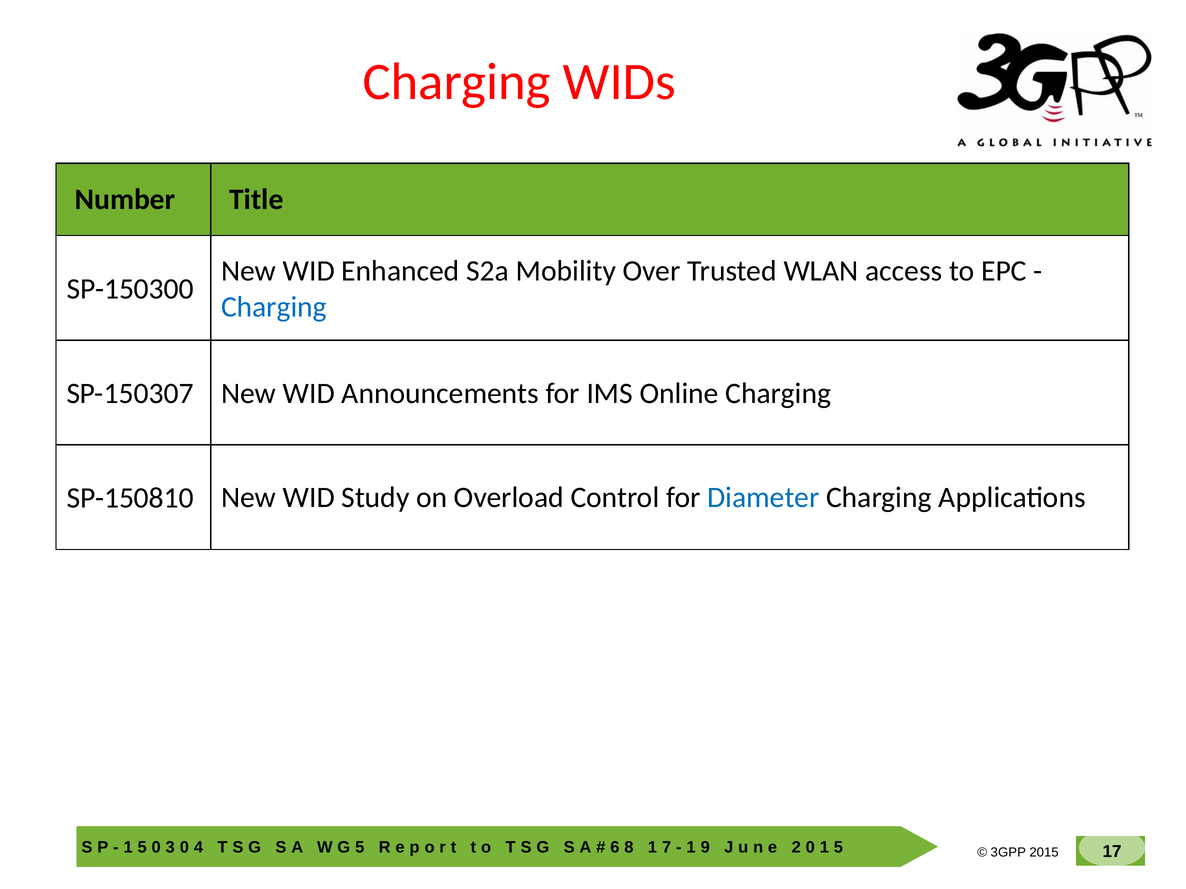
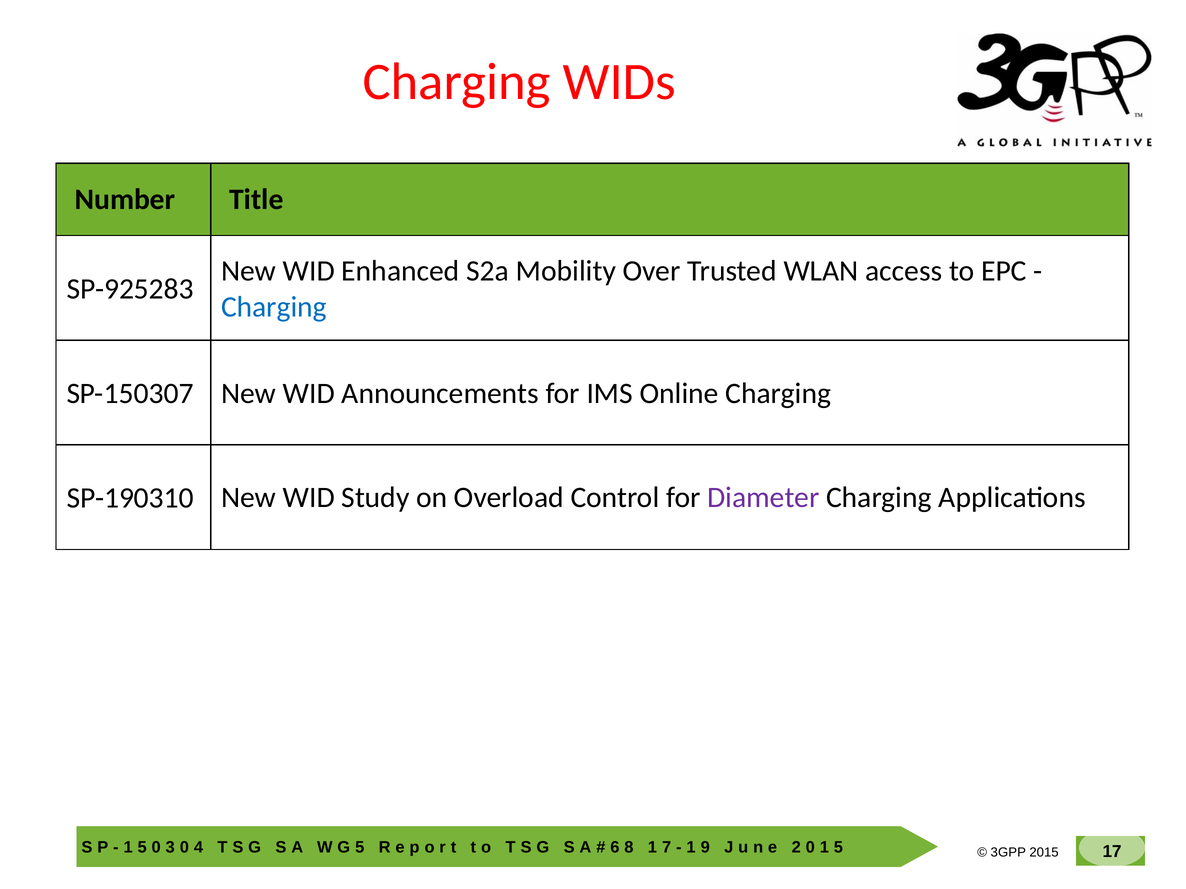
SP-150300: SP-150300 -> SP-925283
SP-150810: SP-150810 -> SP-190310
Diameter colour: blue -> purple
